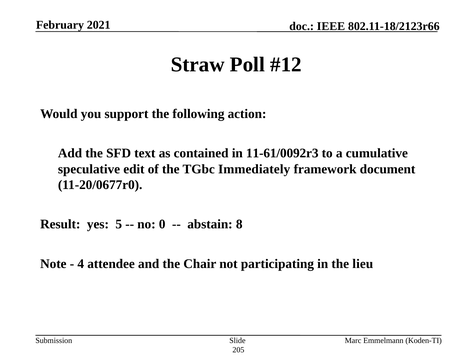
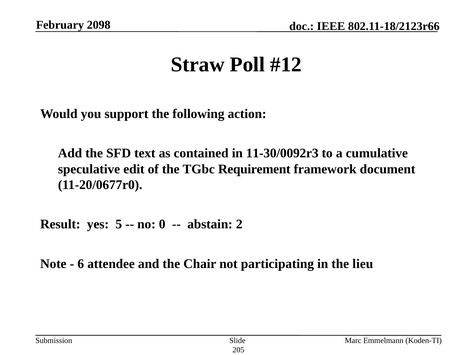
2021: 2021 -> 2098
11-61/0092r3: 11-61/0092r3 -> 11-30/0092r3
Immediately: Immediately -> Requirement
8: 8 -> 2
4: 4 -> 6
